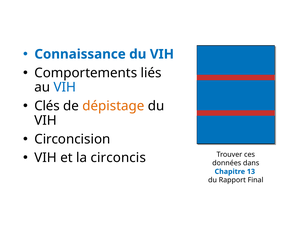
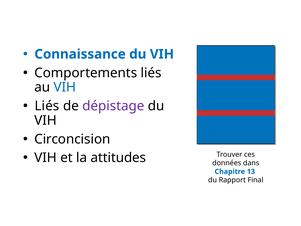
Clés at (47, 106): Clés -> Liés
dépistage colour: orange -> purple
circoncis: circoncis -> attitudes
